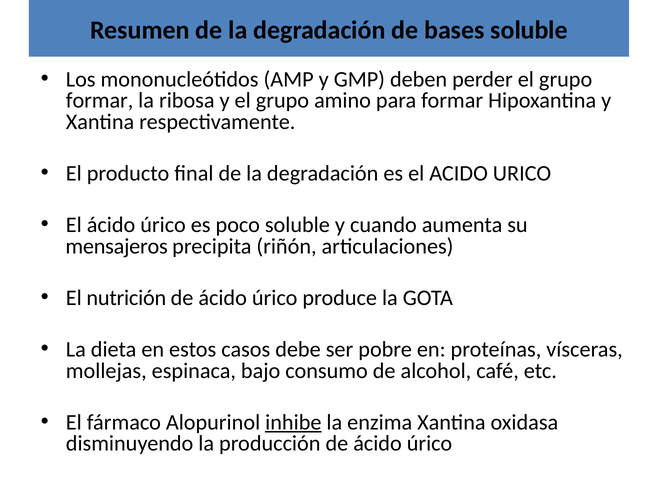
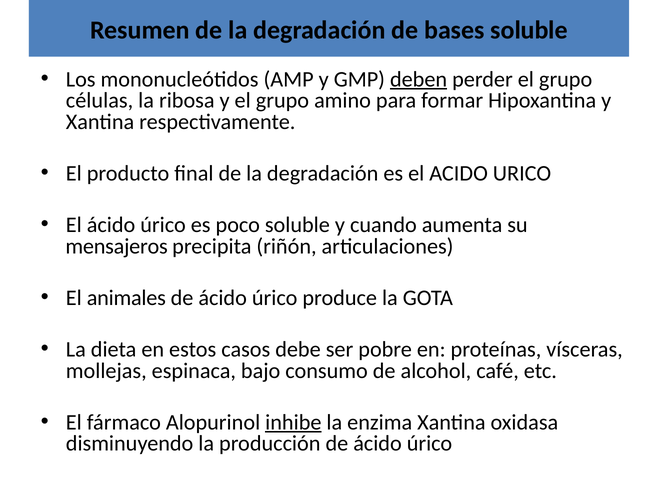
deben underline: none -> present
formar at (100, 101): formar -> células
nutrición: nutrición -> animales
